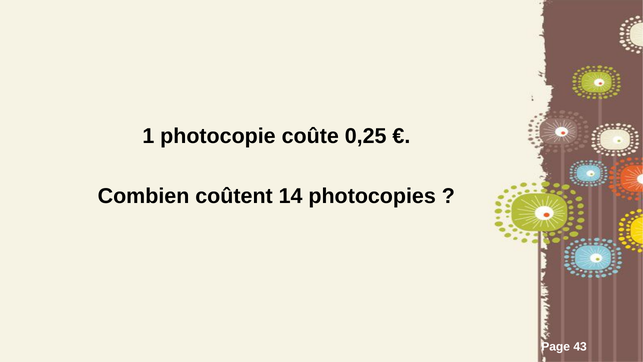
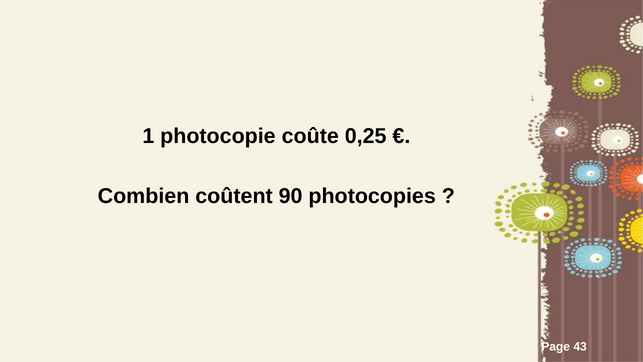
14: 14 -> 90
